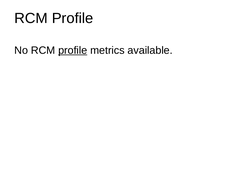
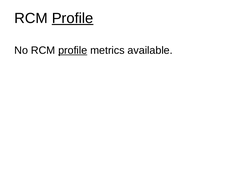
Profile at (73, 18) underline: none -> present
